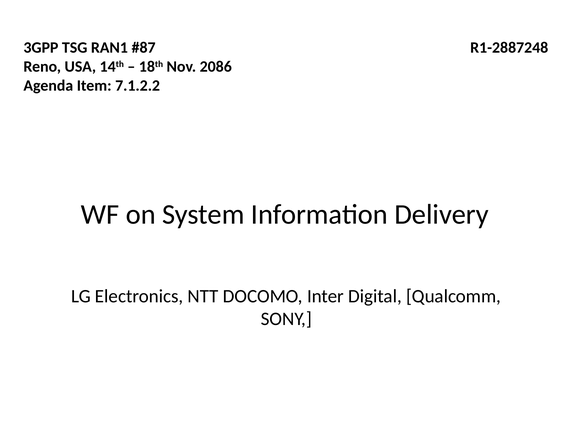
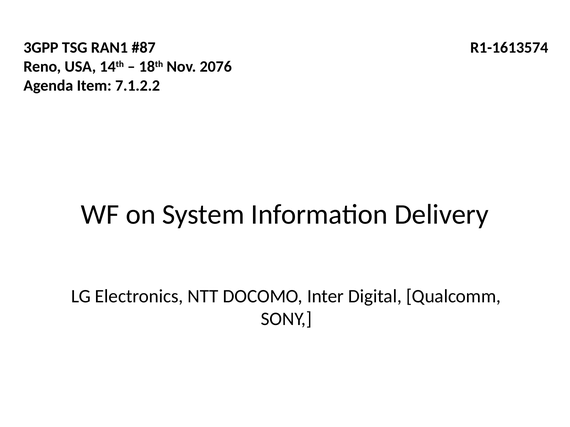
R1-2887248: R1-2887248 -> R1-1613574
2086: 2086 -> 2076
